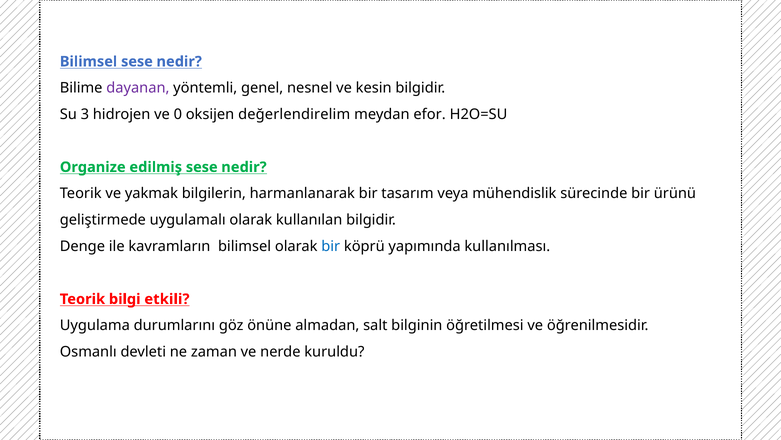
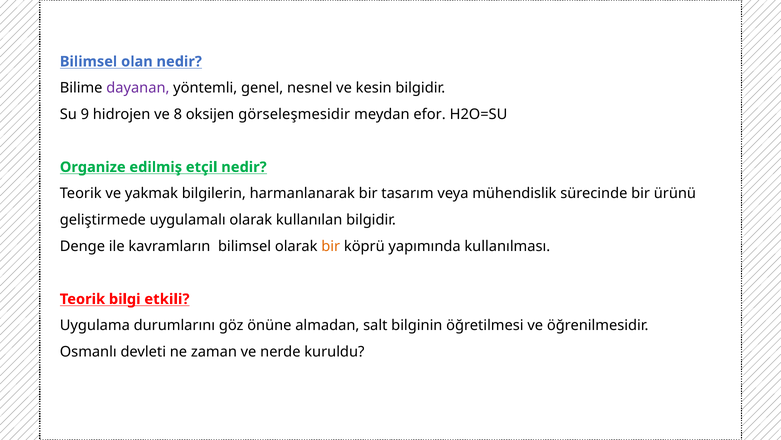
Bilimsel sese: sese -> olan
3: 3 -> 9
0: 0 -> 8
değerlendirelim: değerlendirelim -> görseleşmesidir
edilmiş sese: sese -> etçil
bir at (331, 246) colour: blue -> orange
